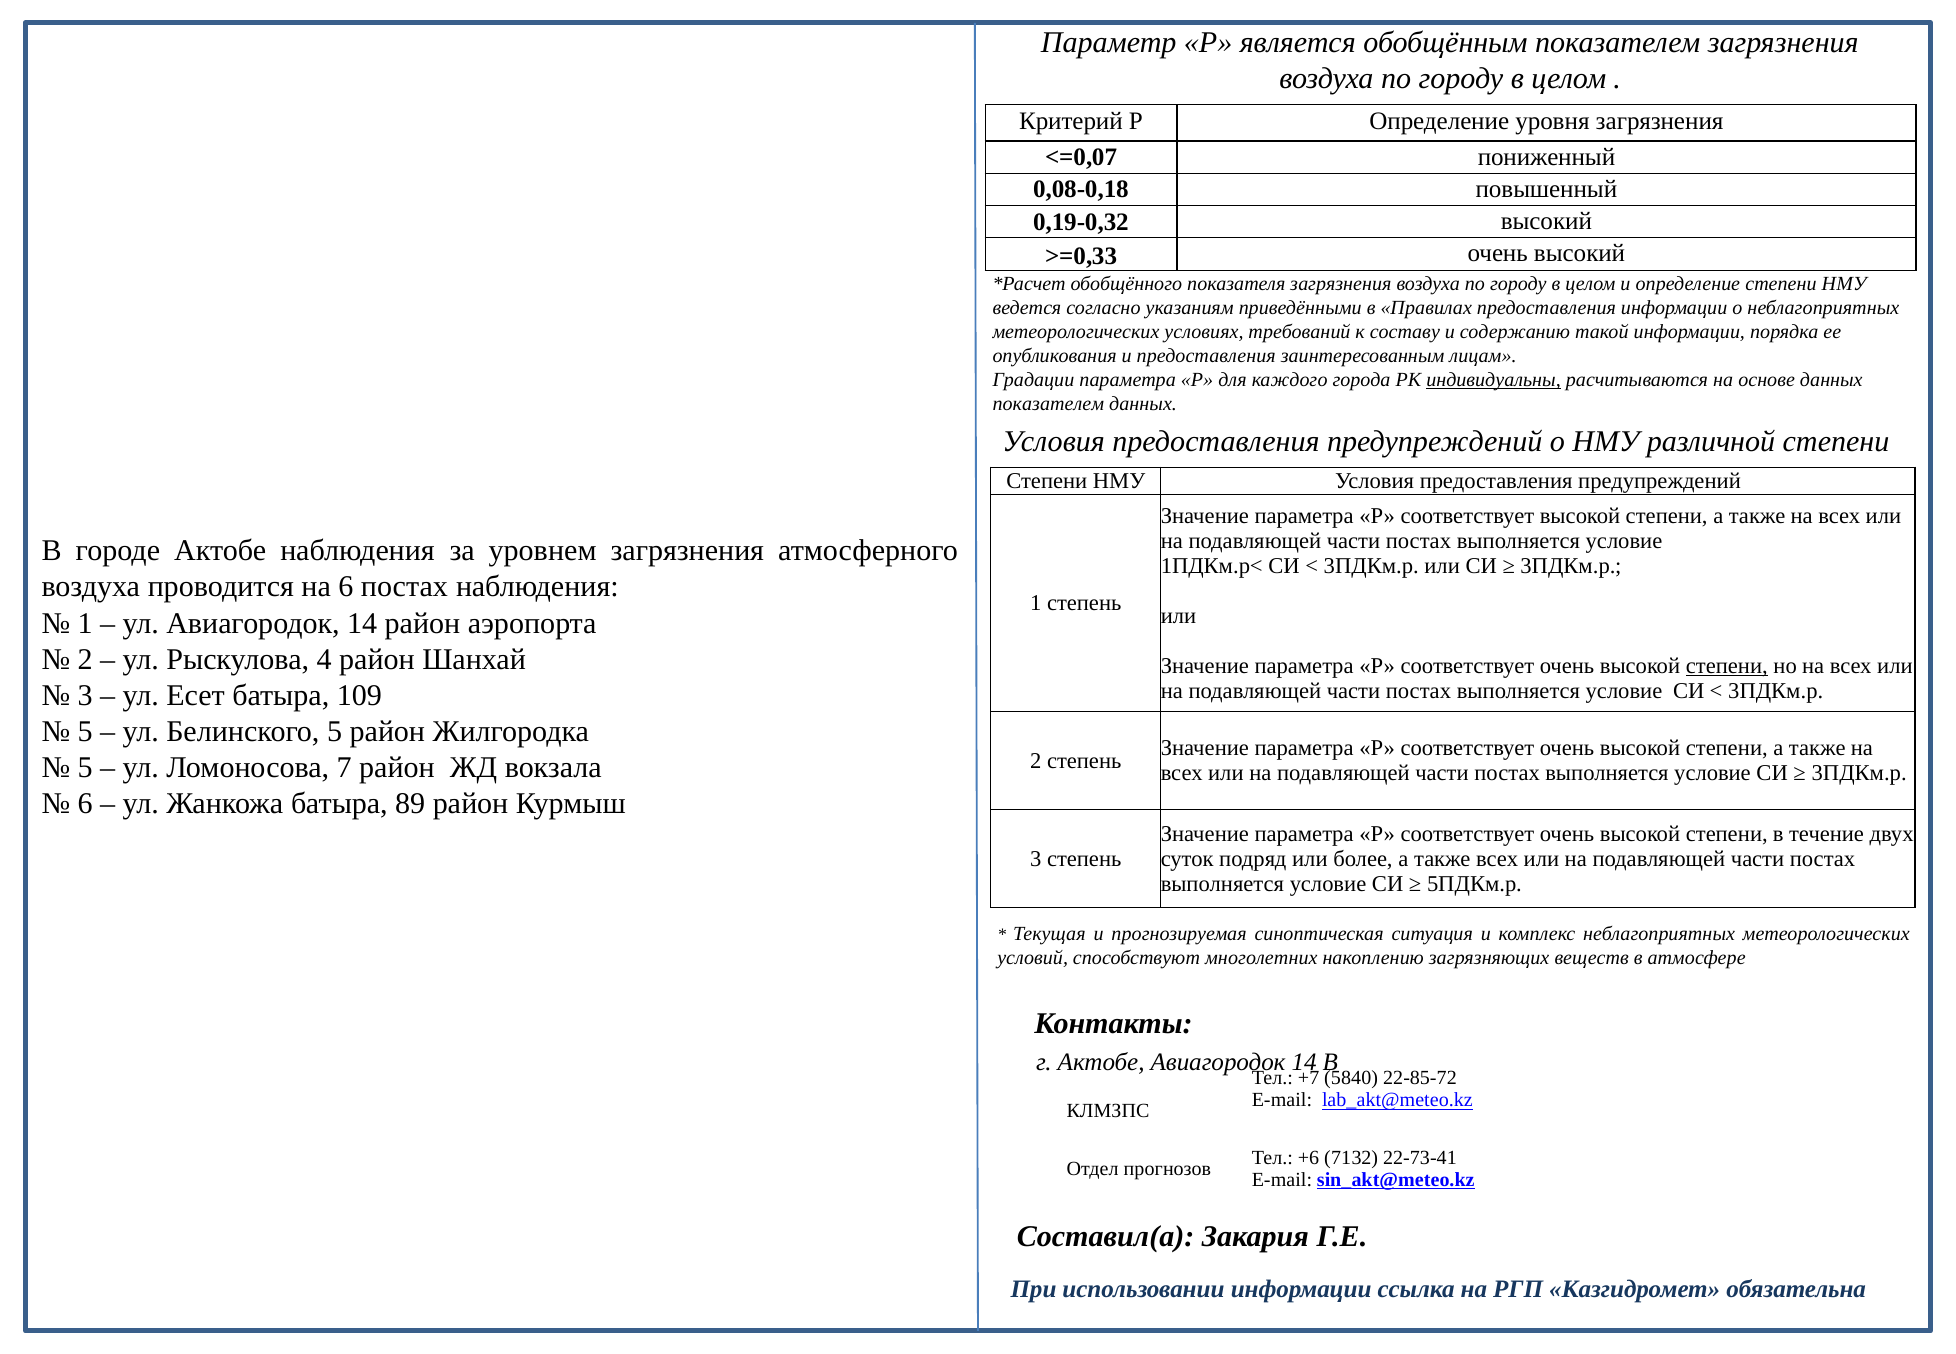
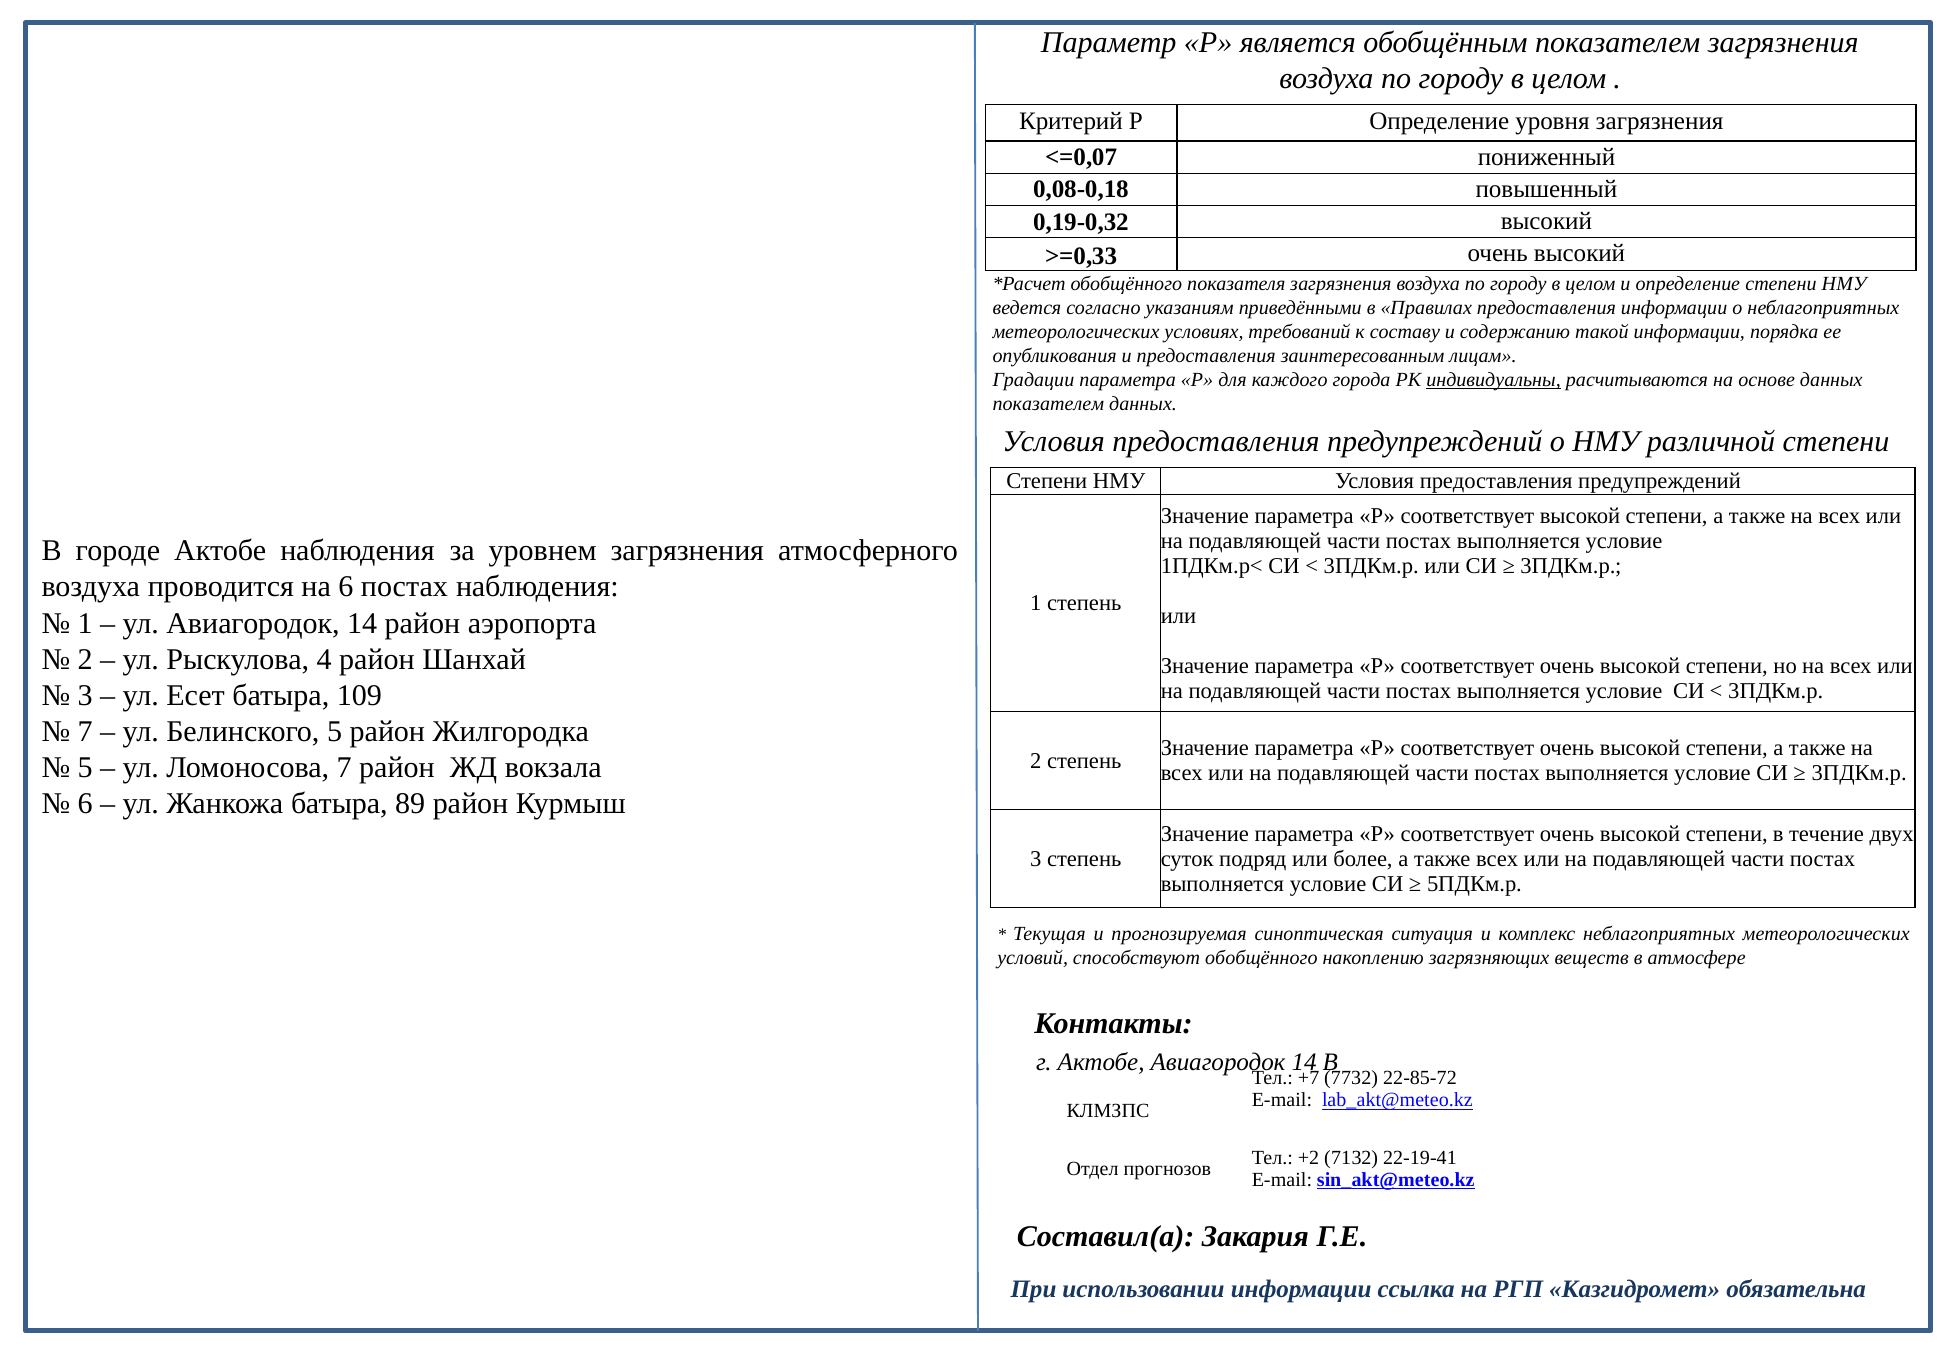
степени at (1727, 666) underline: present -> none
5 at (85, 731): 5 -> 7
способствуют многолетних: многолетних -> обобщённого
5840: 5840 -> 7732
+6: +6 -> +2
22-73-41: 22-73-41 -> 22-19-41
